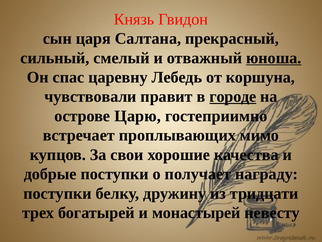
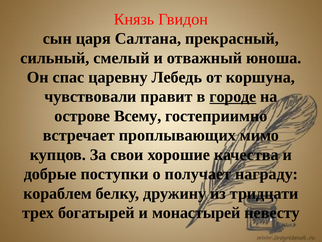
юноша underline: present -> none
Царю: Царю -> Всему
поступки at (57, 193): поступки -> кораблем
